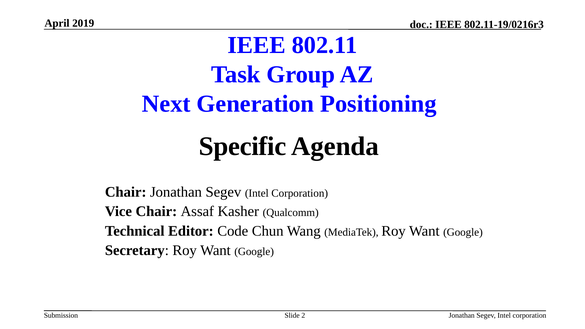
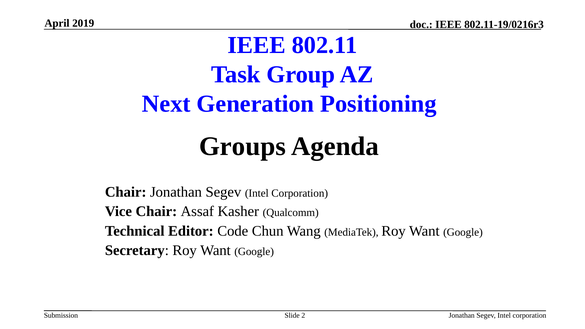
Specific: Specific -> Groups
